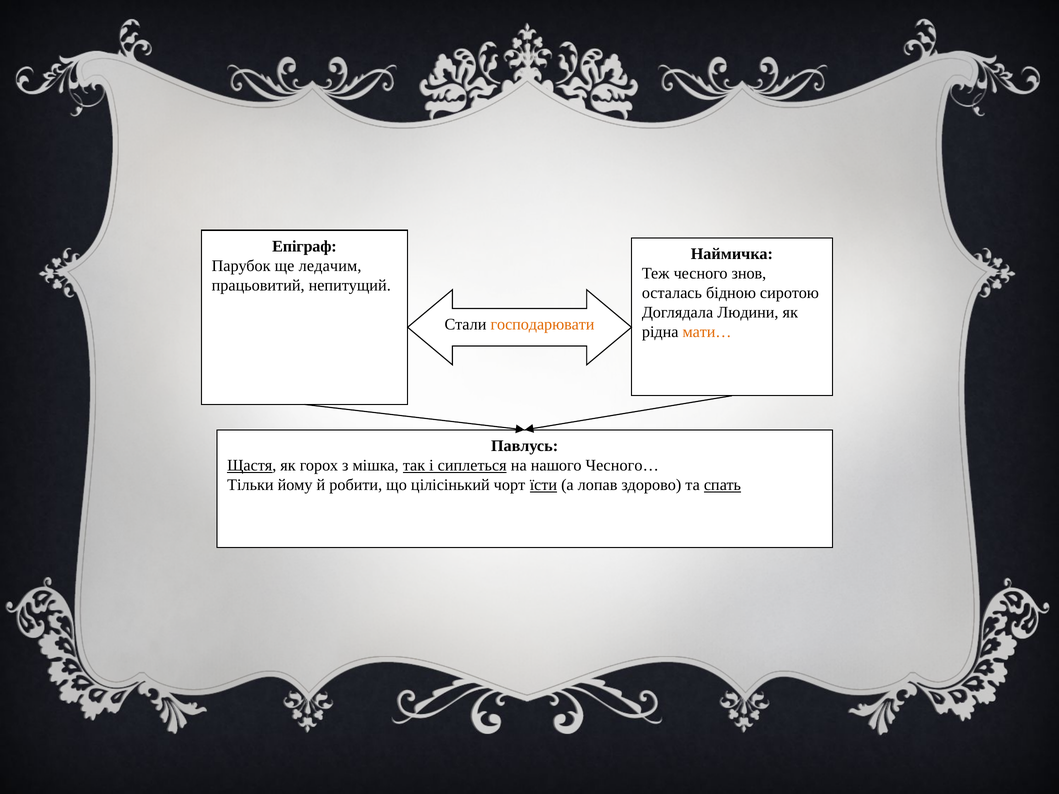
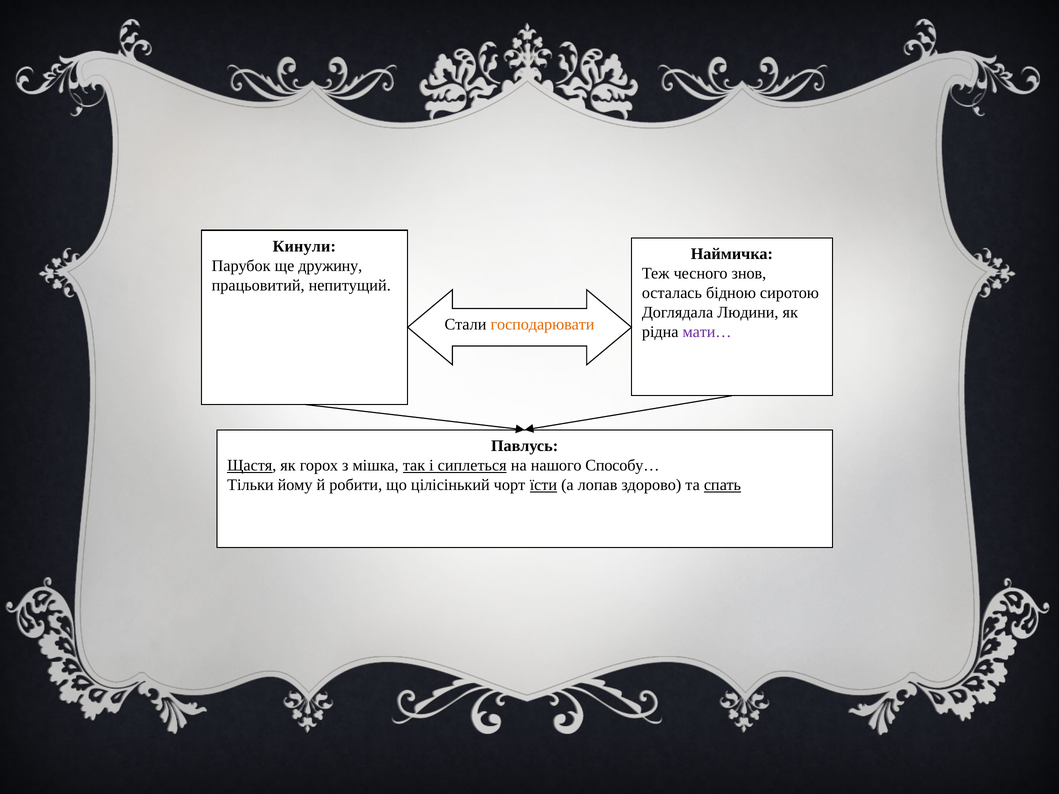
Епіграф: Епіграф -> Кинули
ледачим: ледачим -> дружину
мати… colour: orange -> purple
Чесного…: Чесного… -> Способу…
